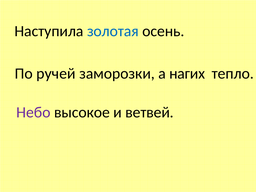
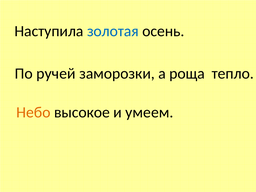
нагих: нагих -> роща
Небо colour: purple -> orange
ветвей: ветвей -> умеем
